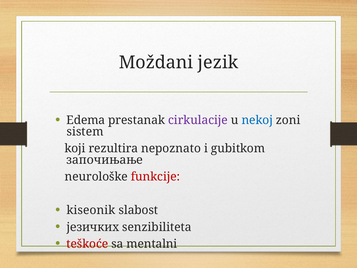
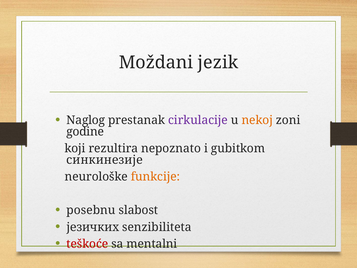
Edema: Edema -> Naglog
nekoj colour: blue -> orange
sistem: sistem -> godine
започињање: започињање -> синкинезије
funkcije colour: red -> orange
kiseonik: kiseonik -> posebnu
